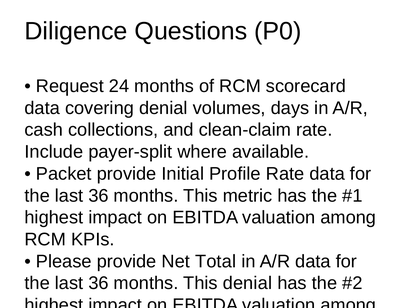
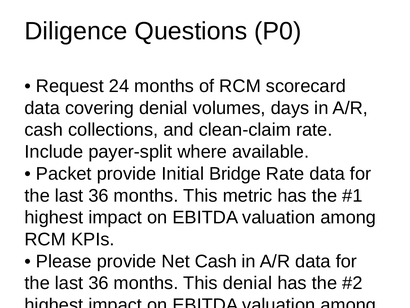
Profile: Profile -> Bridge
Net Total: Total -> Cash
